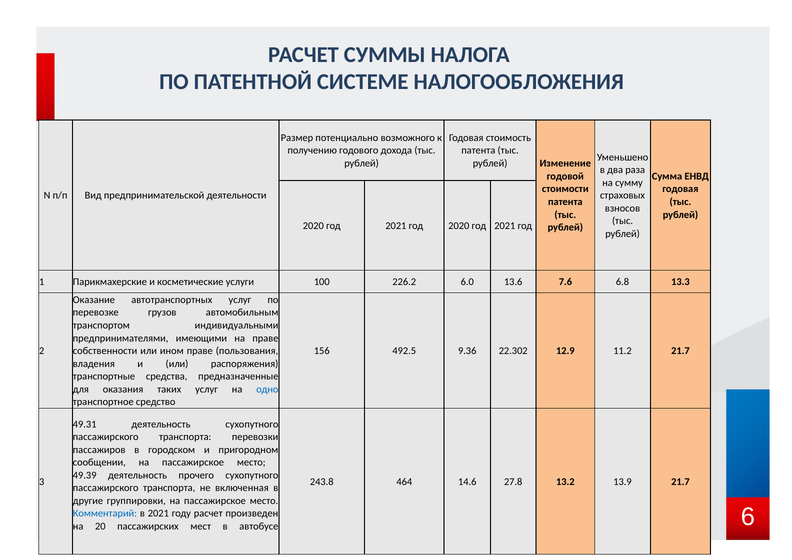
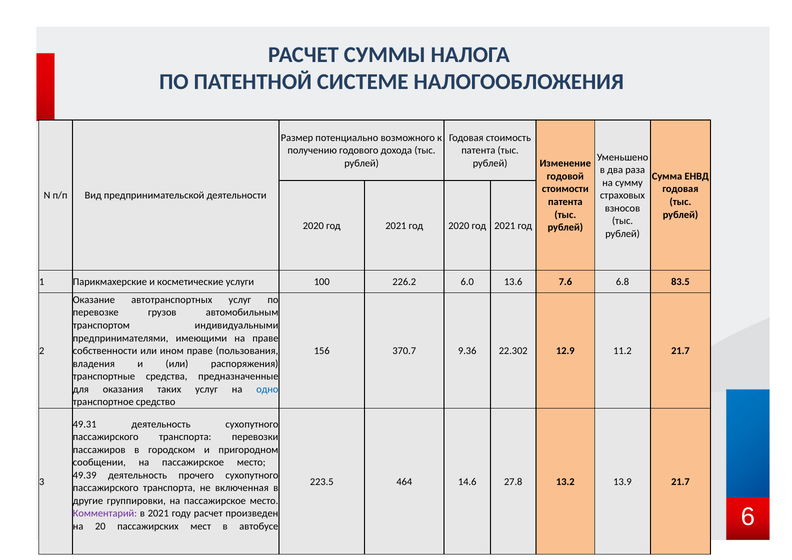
13.3: 13.3 -> 83.5
492.5: 492.5 -> 370.7
243.8: 243.8 -> 223.5
Комментарий colour: blue -> purple
